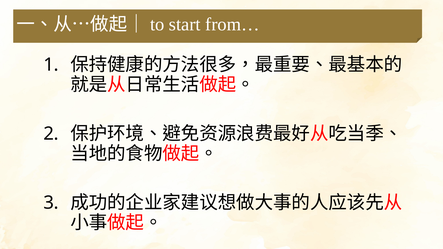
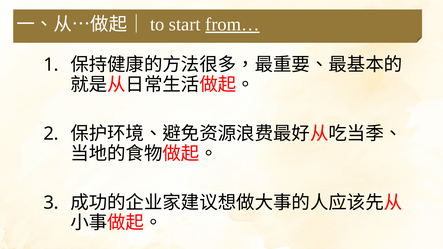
from… underline: none -> present
